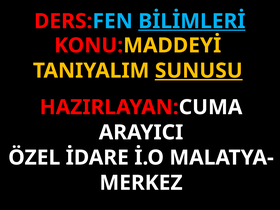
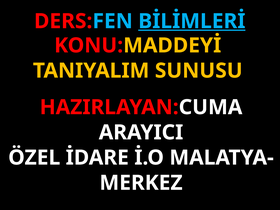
SUNUSU underline: present -> none
